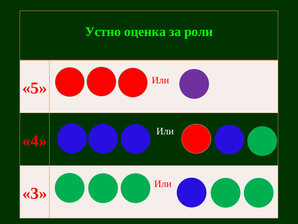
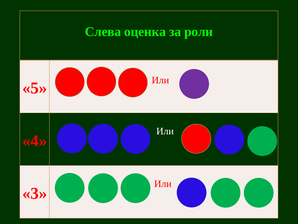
Устно: Устно -> Слева
